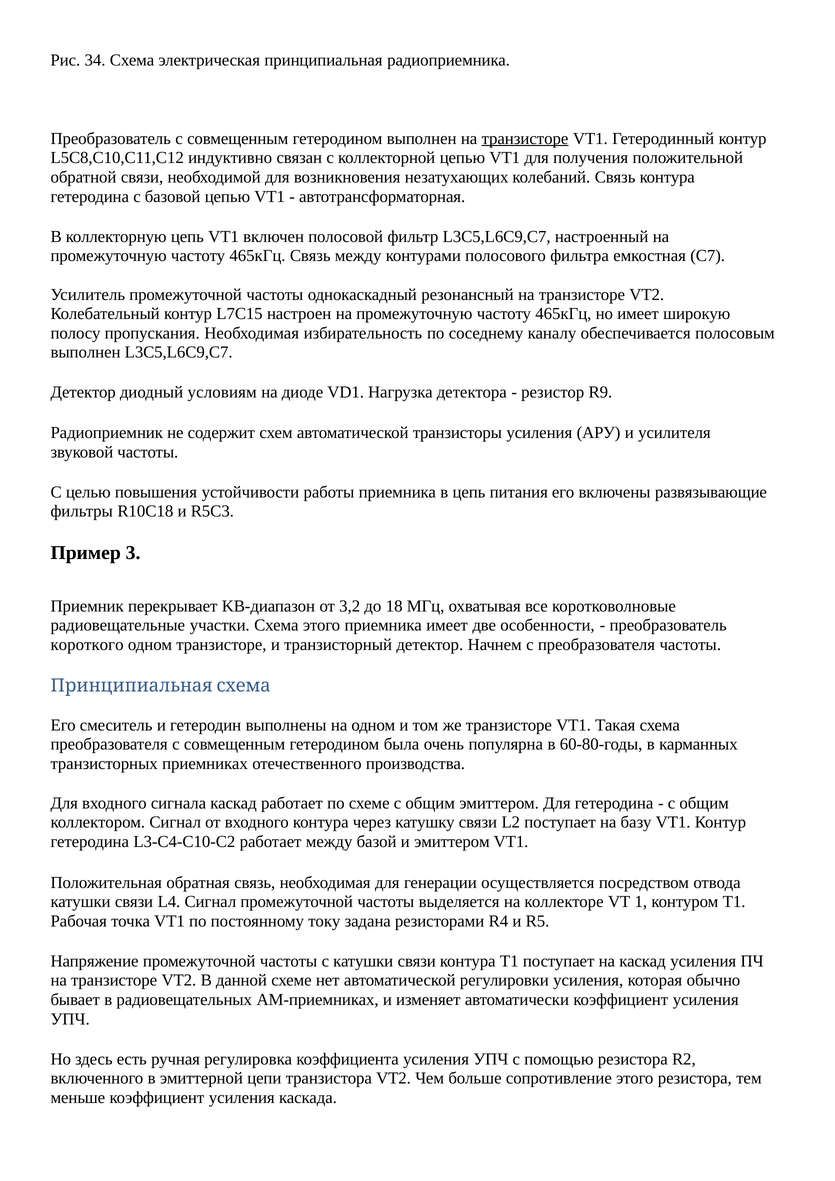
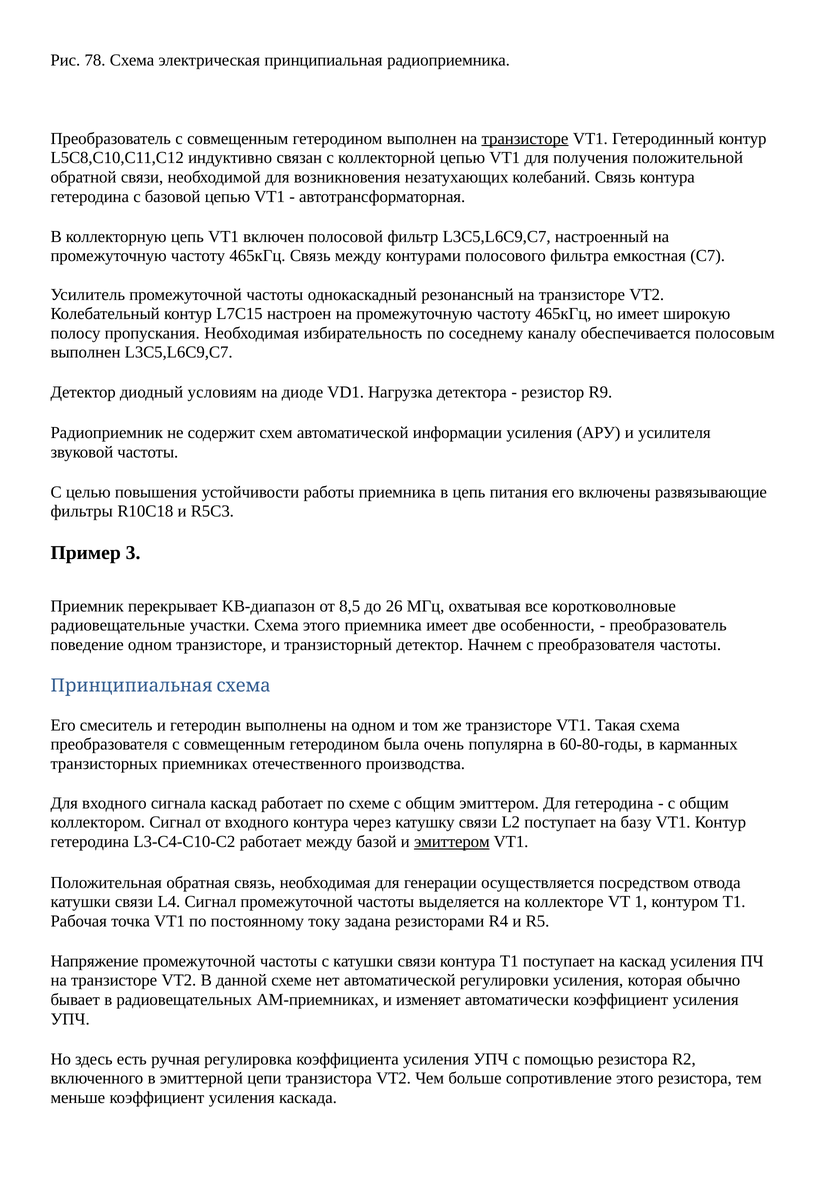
34: 34 -> 78
транзисторы: транзисторы -> информации
3,2: 3,2 -> 8,5
18: 18 -> 26
короткого: короткого -> поведение
эмиттером at (452, 842) underline: none -> present
